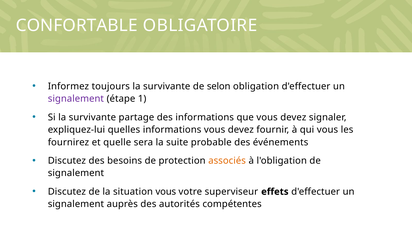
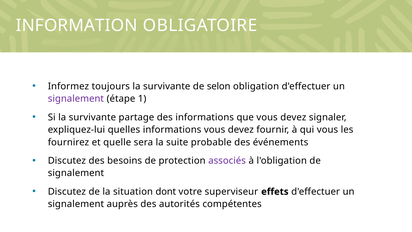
CONFORTABLE: CONFORTABLE -> INFORMATION
associés colour: orange -> purple
situation vous: vous -> dont
